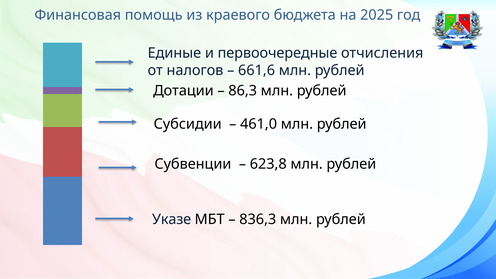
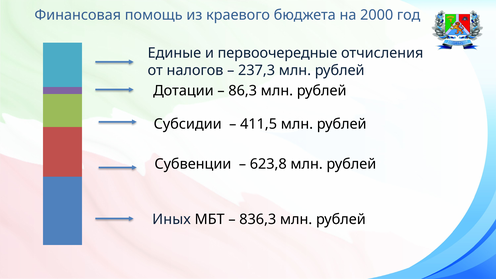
2025: 2025 -> 2000
661,6: 661,6 -> 237,3
461,0: 461,0 -> 411,5
Указе: Указе -> Иных
